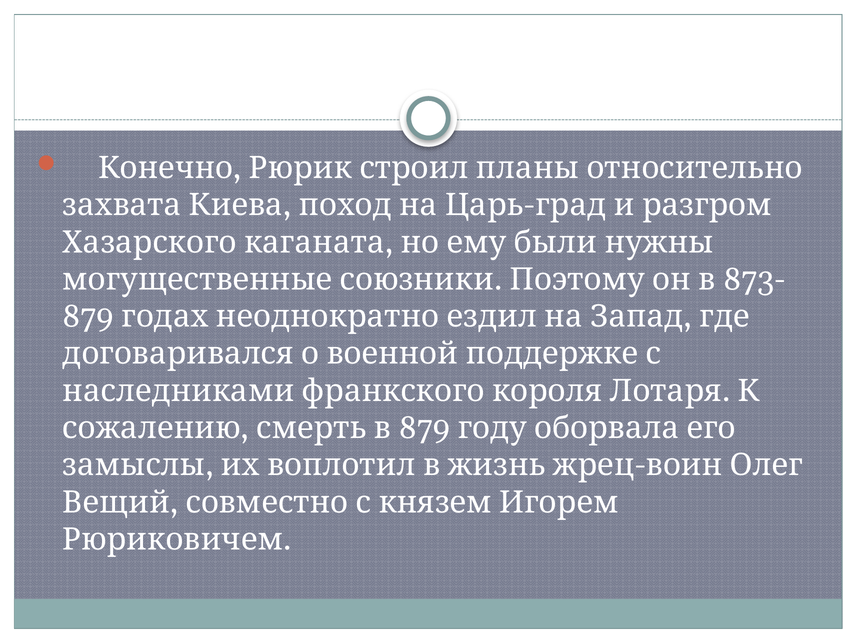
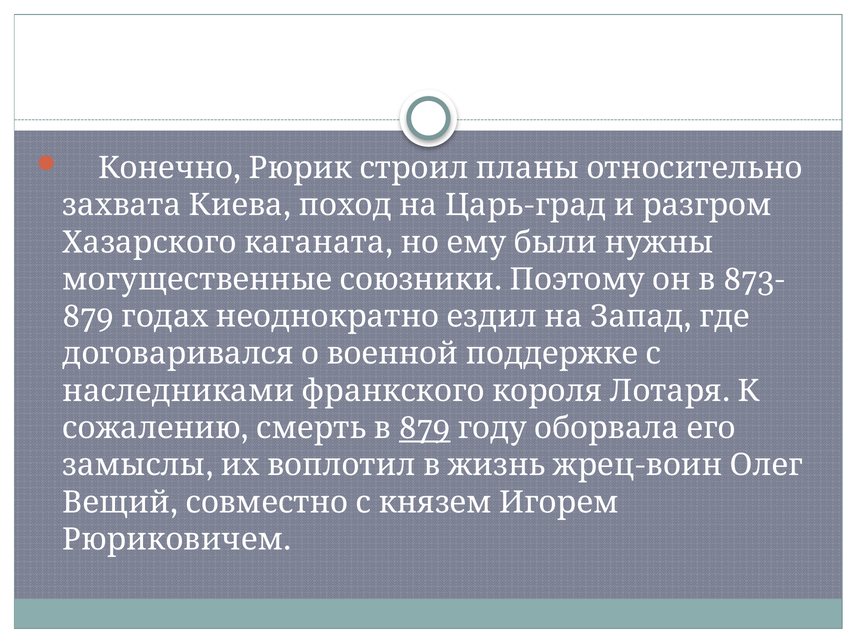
879 at (425, 428) underline: none -> present
